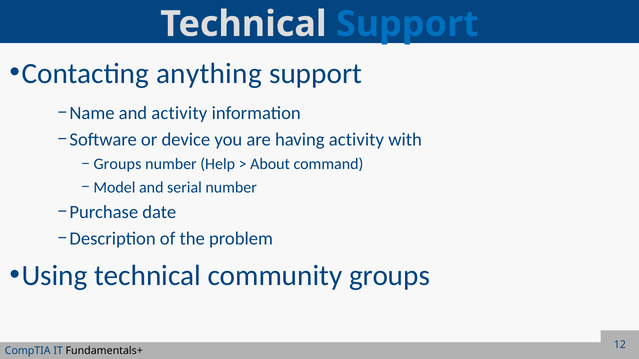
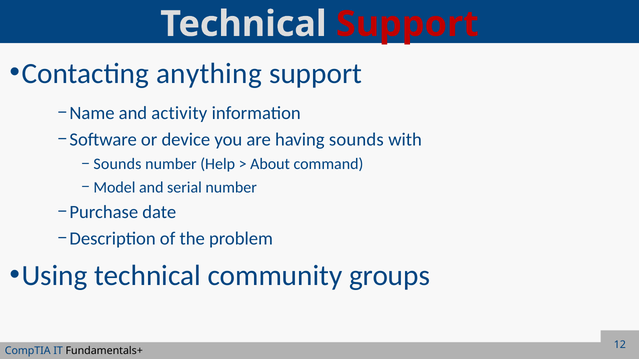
Support at (407, 24) colour: blue -> red
having activity: activity -> sounds
Groups at (117, 164): Groups -> Sounds
